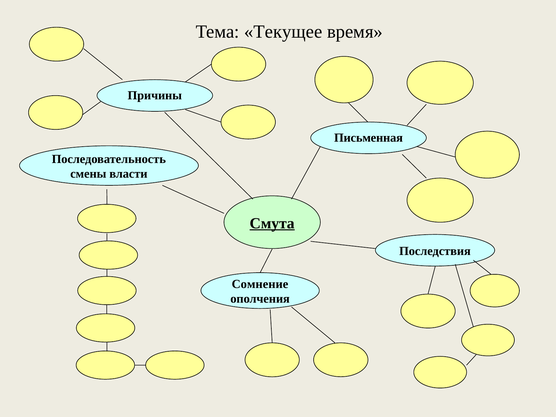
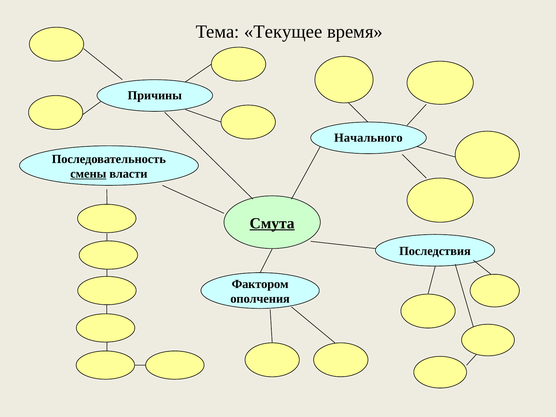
Письменная: Письменная -> Начального
смены underline: none -> present
Сомнение: Сомнение -> Фактором
